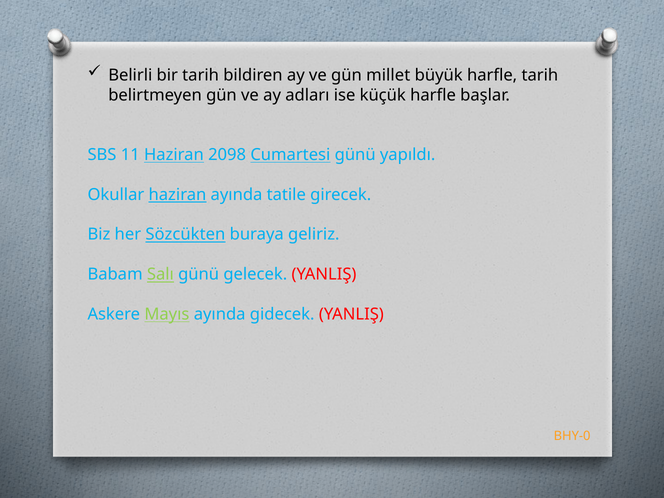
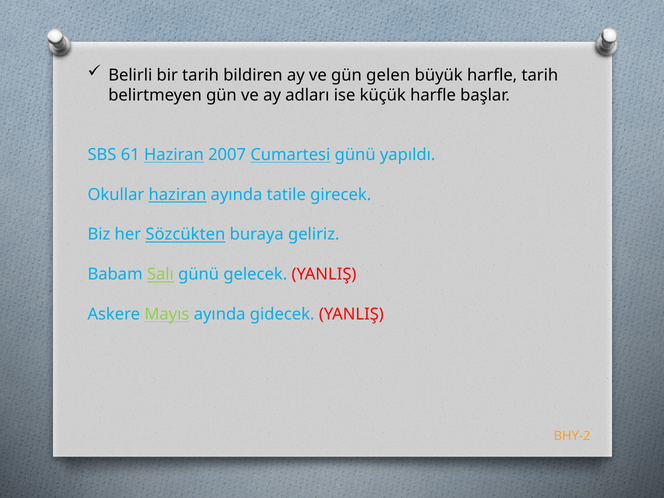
millet: millet -> gelen
11: 11 -> 61
2098: 2098 -> 2007
BHY-0: BHY-0 -> BHY-2
